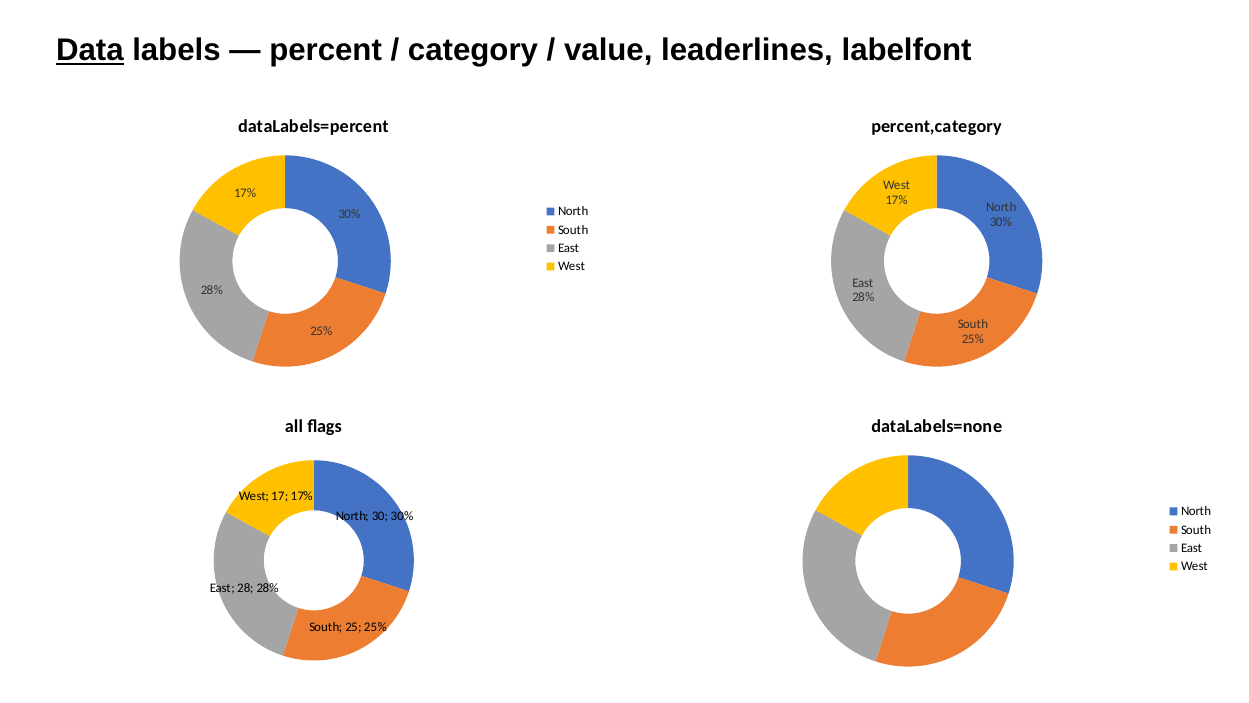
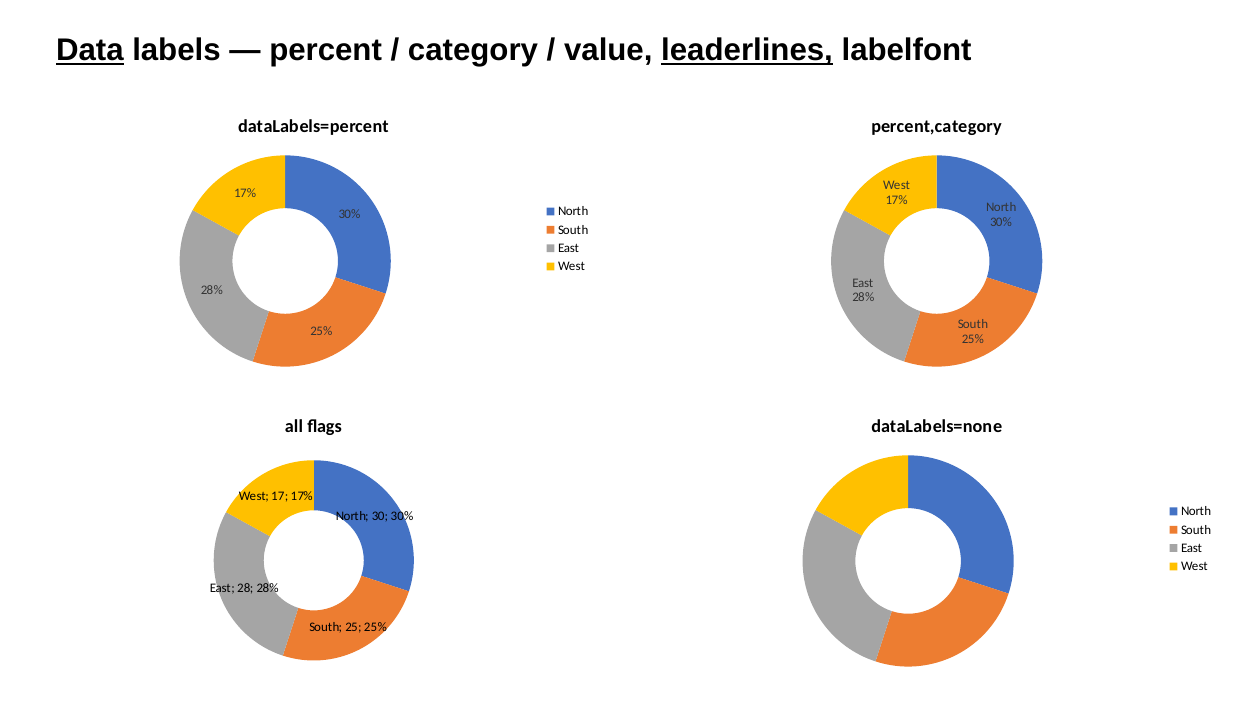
leaderlines underline: none -> present
